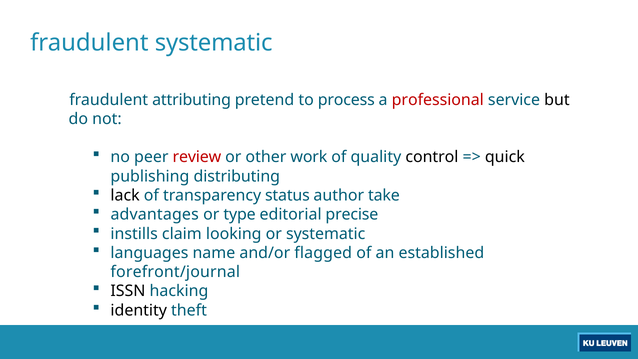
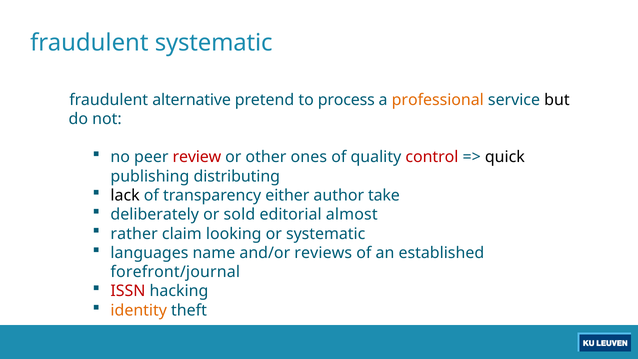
attributing: attributing -> alternative
professional colour: red -> orange
work: work -> ones
control colour: black -> red
status: status -> either
advantages: advantages -> deliberately
type: type -> sold
precise: precise -> almost
instills: instills -> rather
flagged: flagged -> reviews
ISSN colour: black -> red
identity colour: black -> orange
